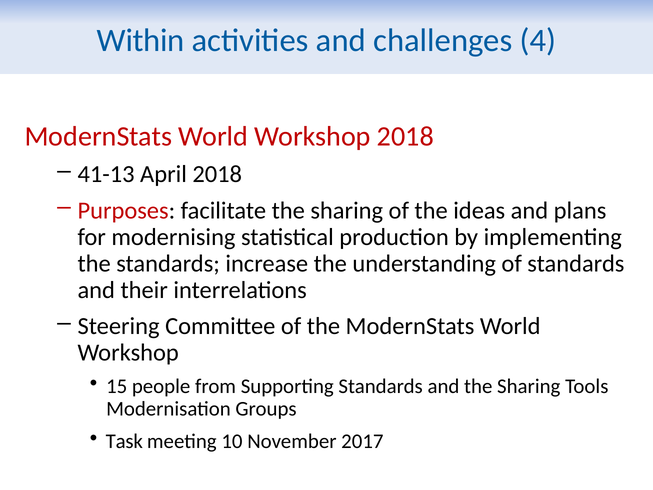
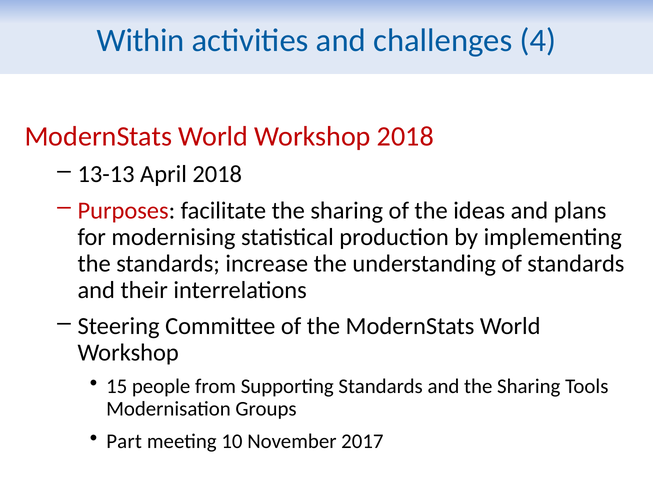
41-13: 41-13 -> 13-13
Task: Task -> Part
